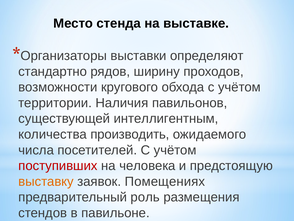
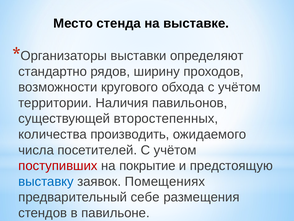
интеллигентным: интеллигентным -> второстепенных
человека: человека -> покрытие
выставку colour: orange -> blue
роль: роль -> себе
